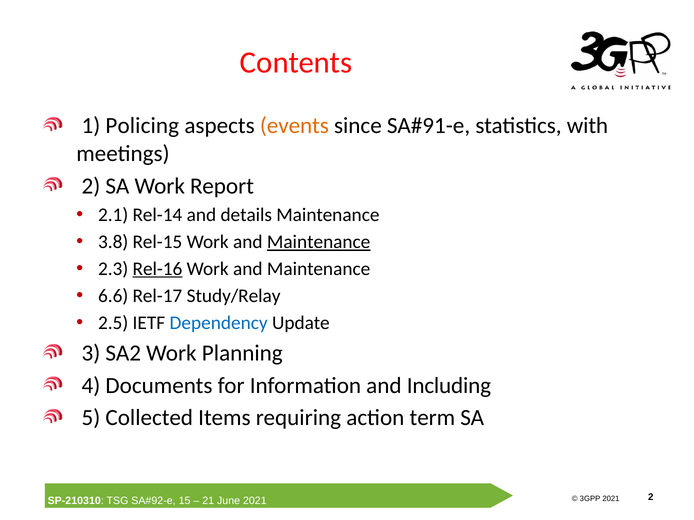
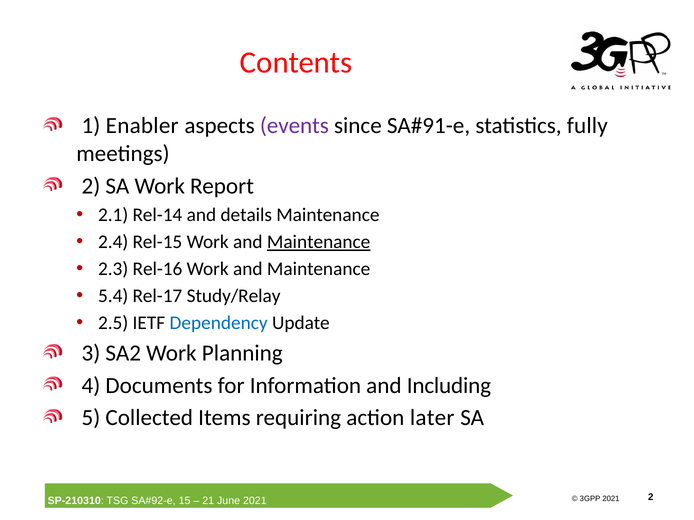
Policing: Policing -> Enabler
events colour: orange -> purple
with: with -> fully
3.8: 3.8 -> 2.4
Rel-16 underline: present -> none
6.6: 6.6 -> 5.4
term: term -> later
